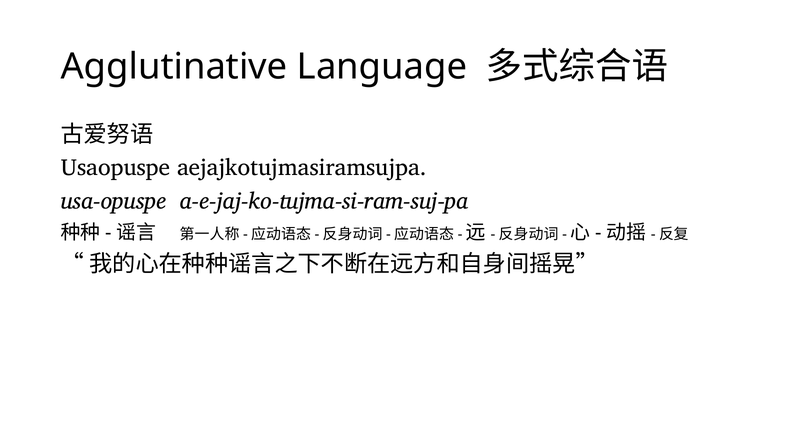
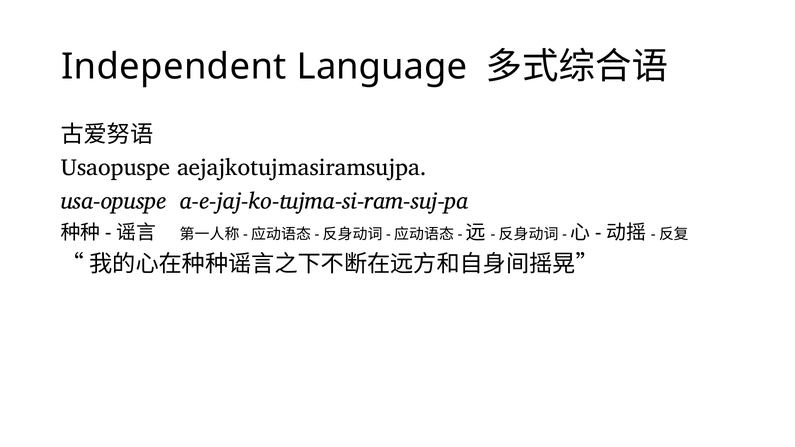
Agglutinative: Agglutinative -> Independent
